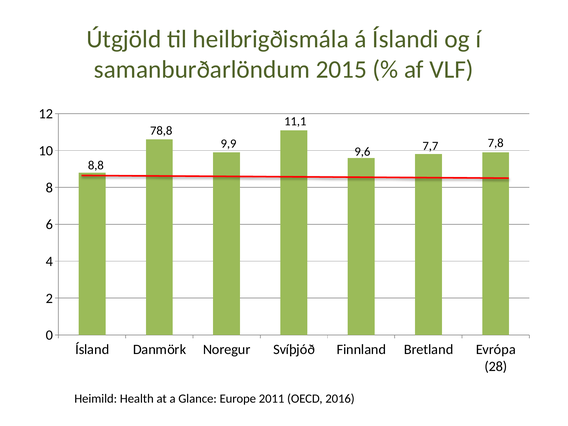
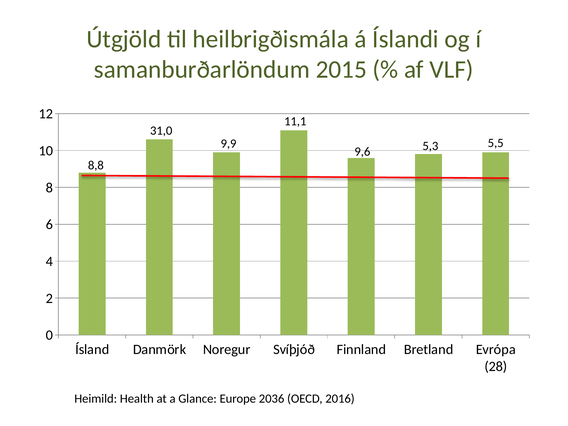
78,8: 78,8 -> 31,0
7,8: 7,8 -> 5,5
7,7: 7,7 -> 5,3
2011: 2011 -> 2036
